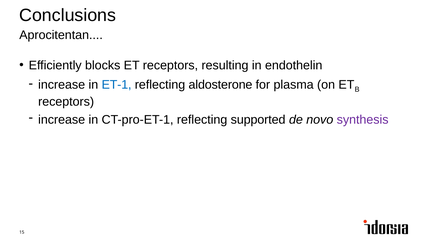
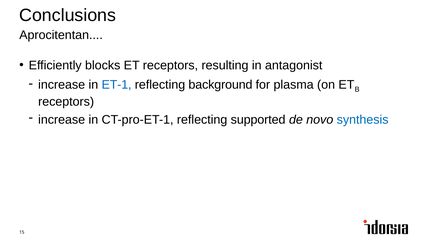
endothelin: endothelin -> antagonist
aldosterone: aldosterone -> background
synthesis colour: purple -> blue
